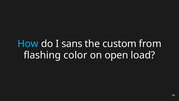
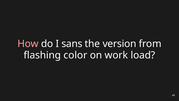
How colour: light blue -> pink
custom: custom -> version
open: open -> work
